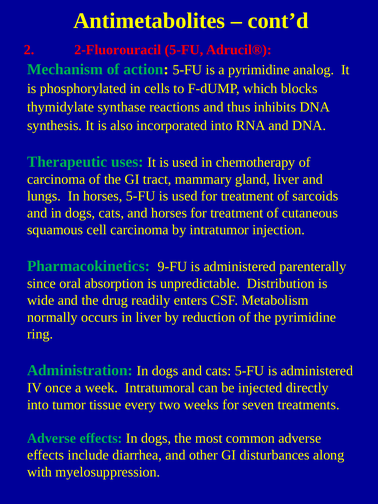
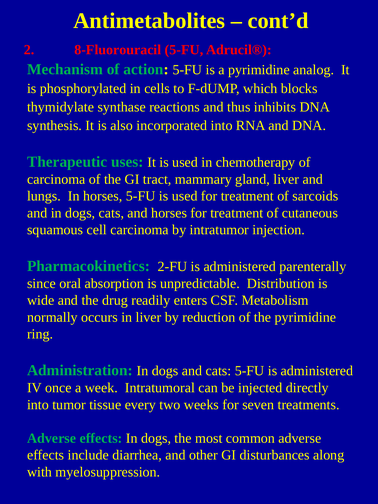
2-Fluorouracil: 2-Fluorouracil -> 8-Fluorouracil
9-FU: 9-FU -> 2-FU
